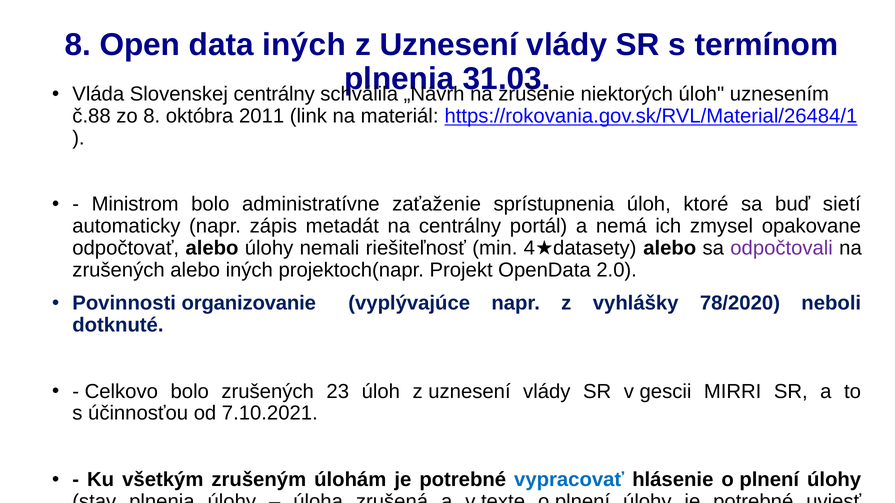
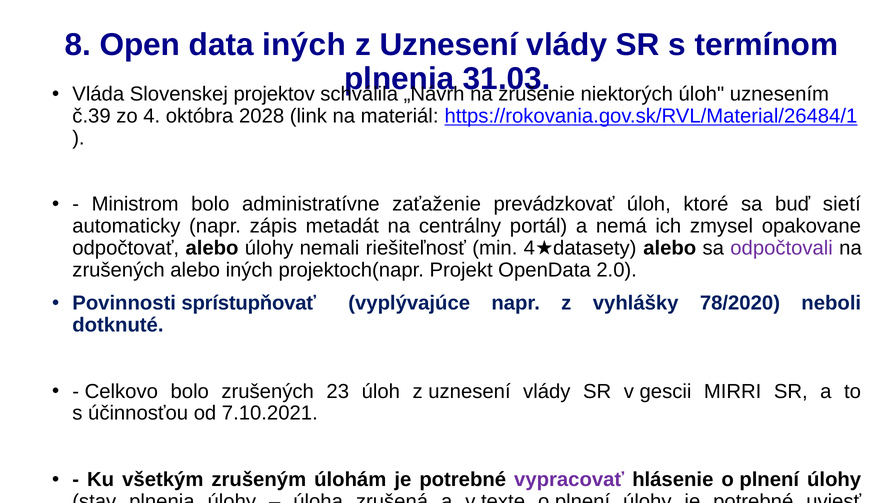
Slovenskej centrálny: centrálny -> projektov
č.88: č.88 -> č.39
zo 8: 8 -> 4
2011: 2011 -> 2028
sprístupnenia: sprístupnenia -> prevádzkovať
organizovanie: organizovanie -> sprístupňovať
vypracovať colour: blue -> purple
